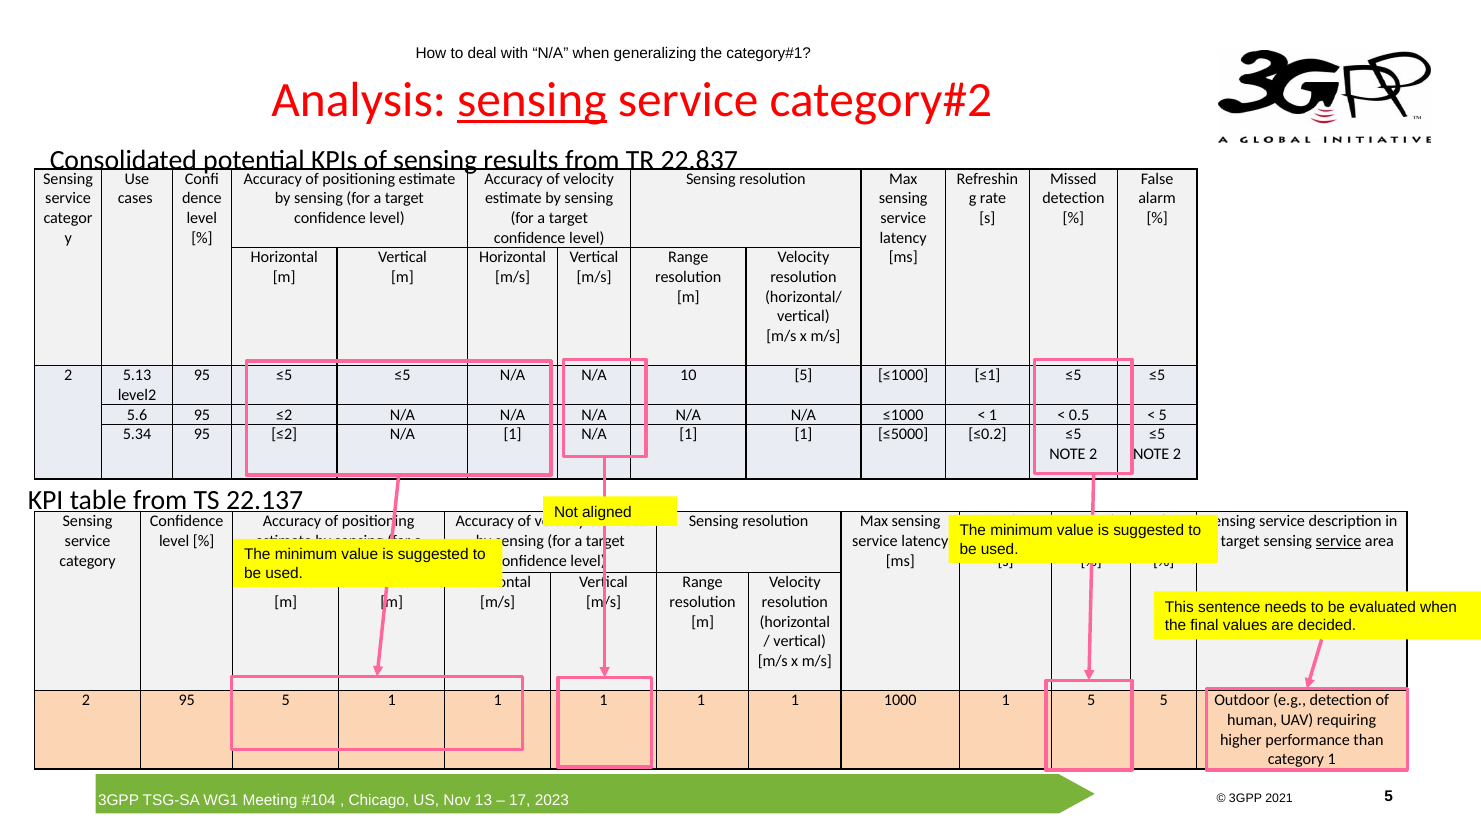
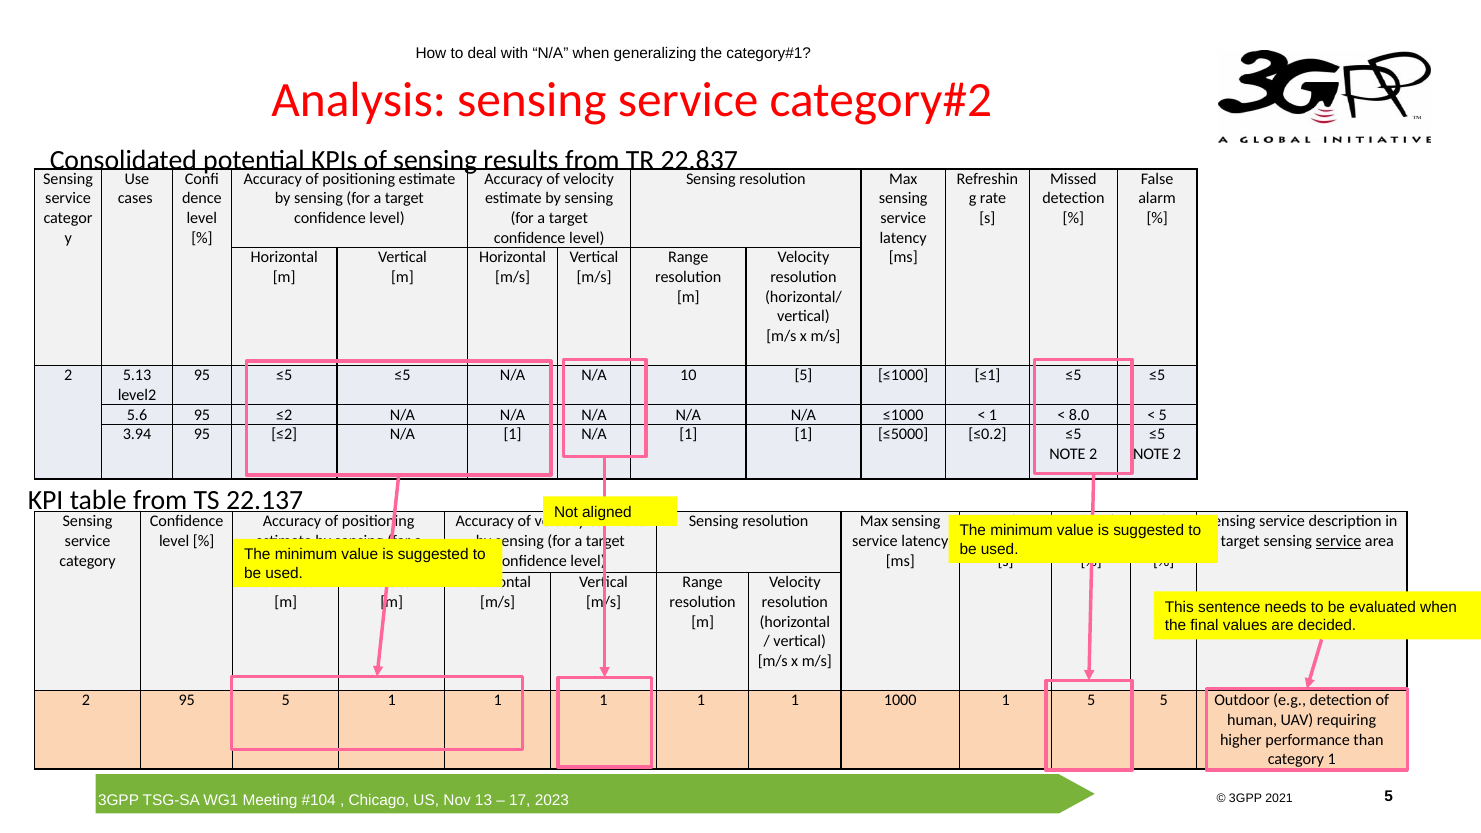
sensing at (532, 101) underline: present -> none
0.5: 0.5 -> 8.0
5.34: 5.34 -> 3.94
